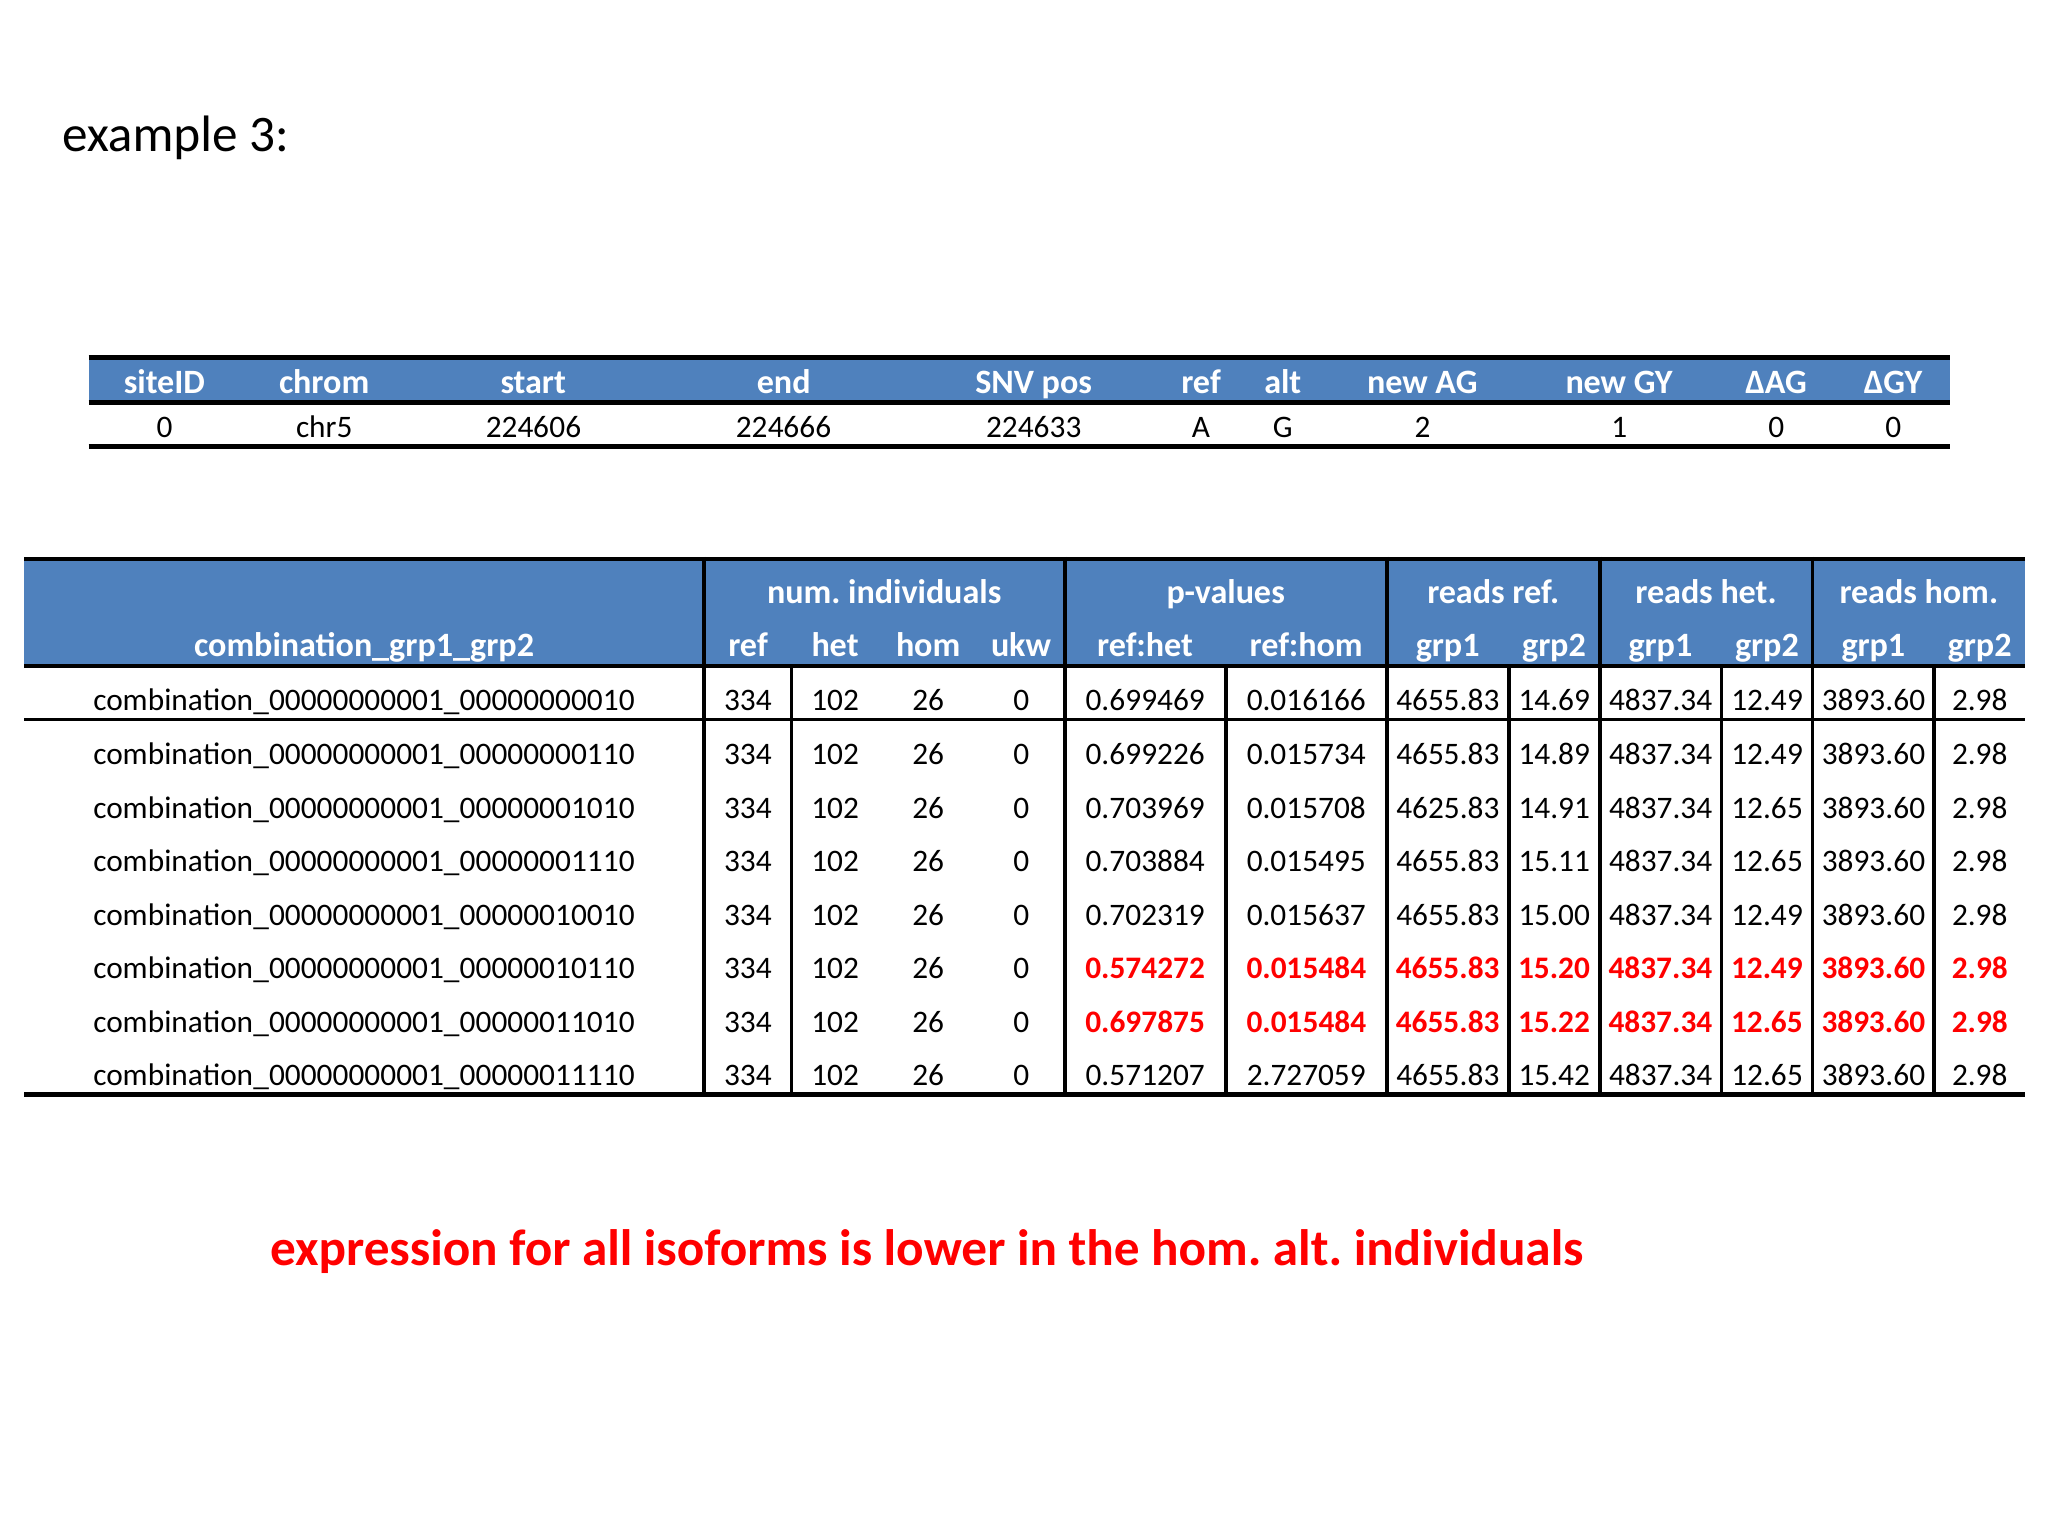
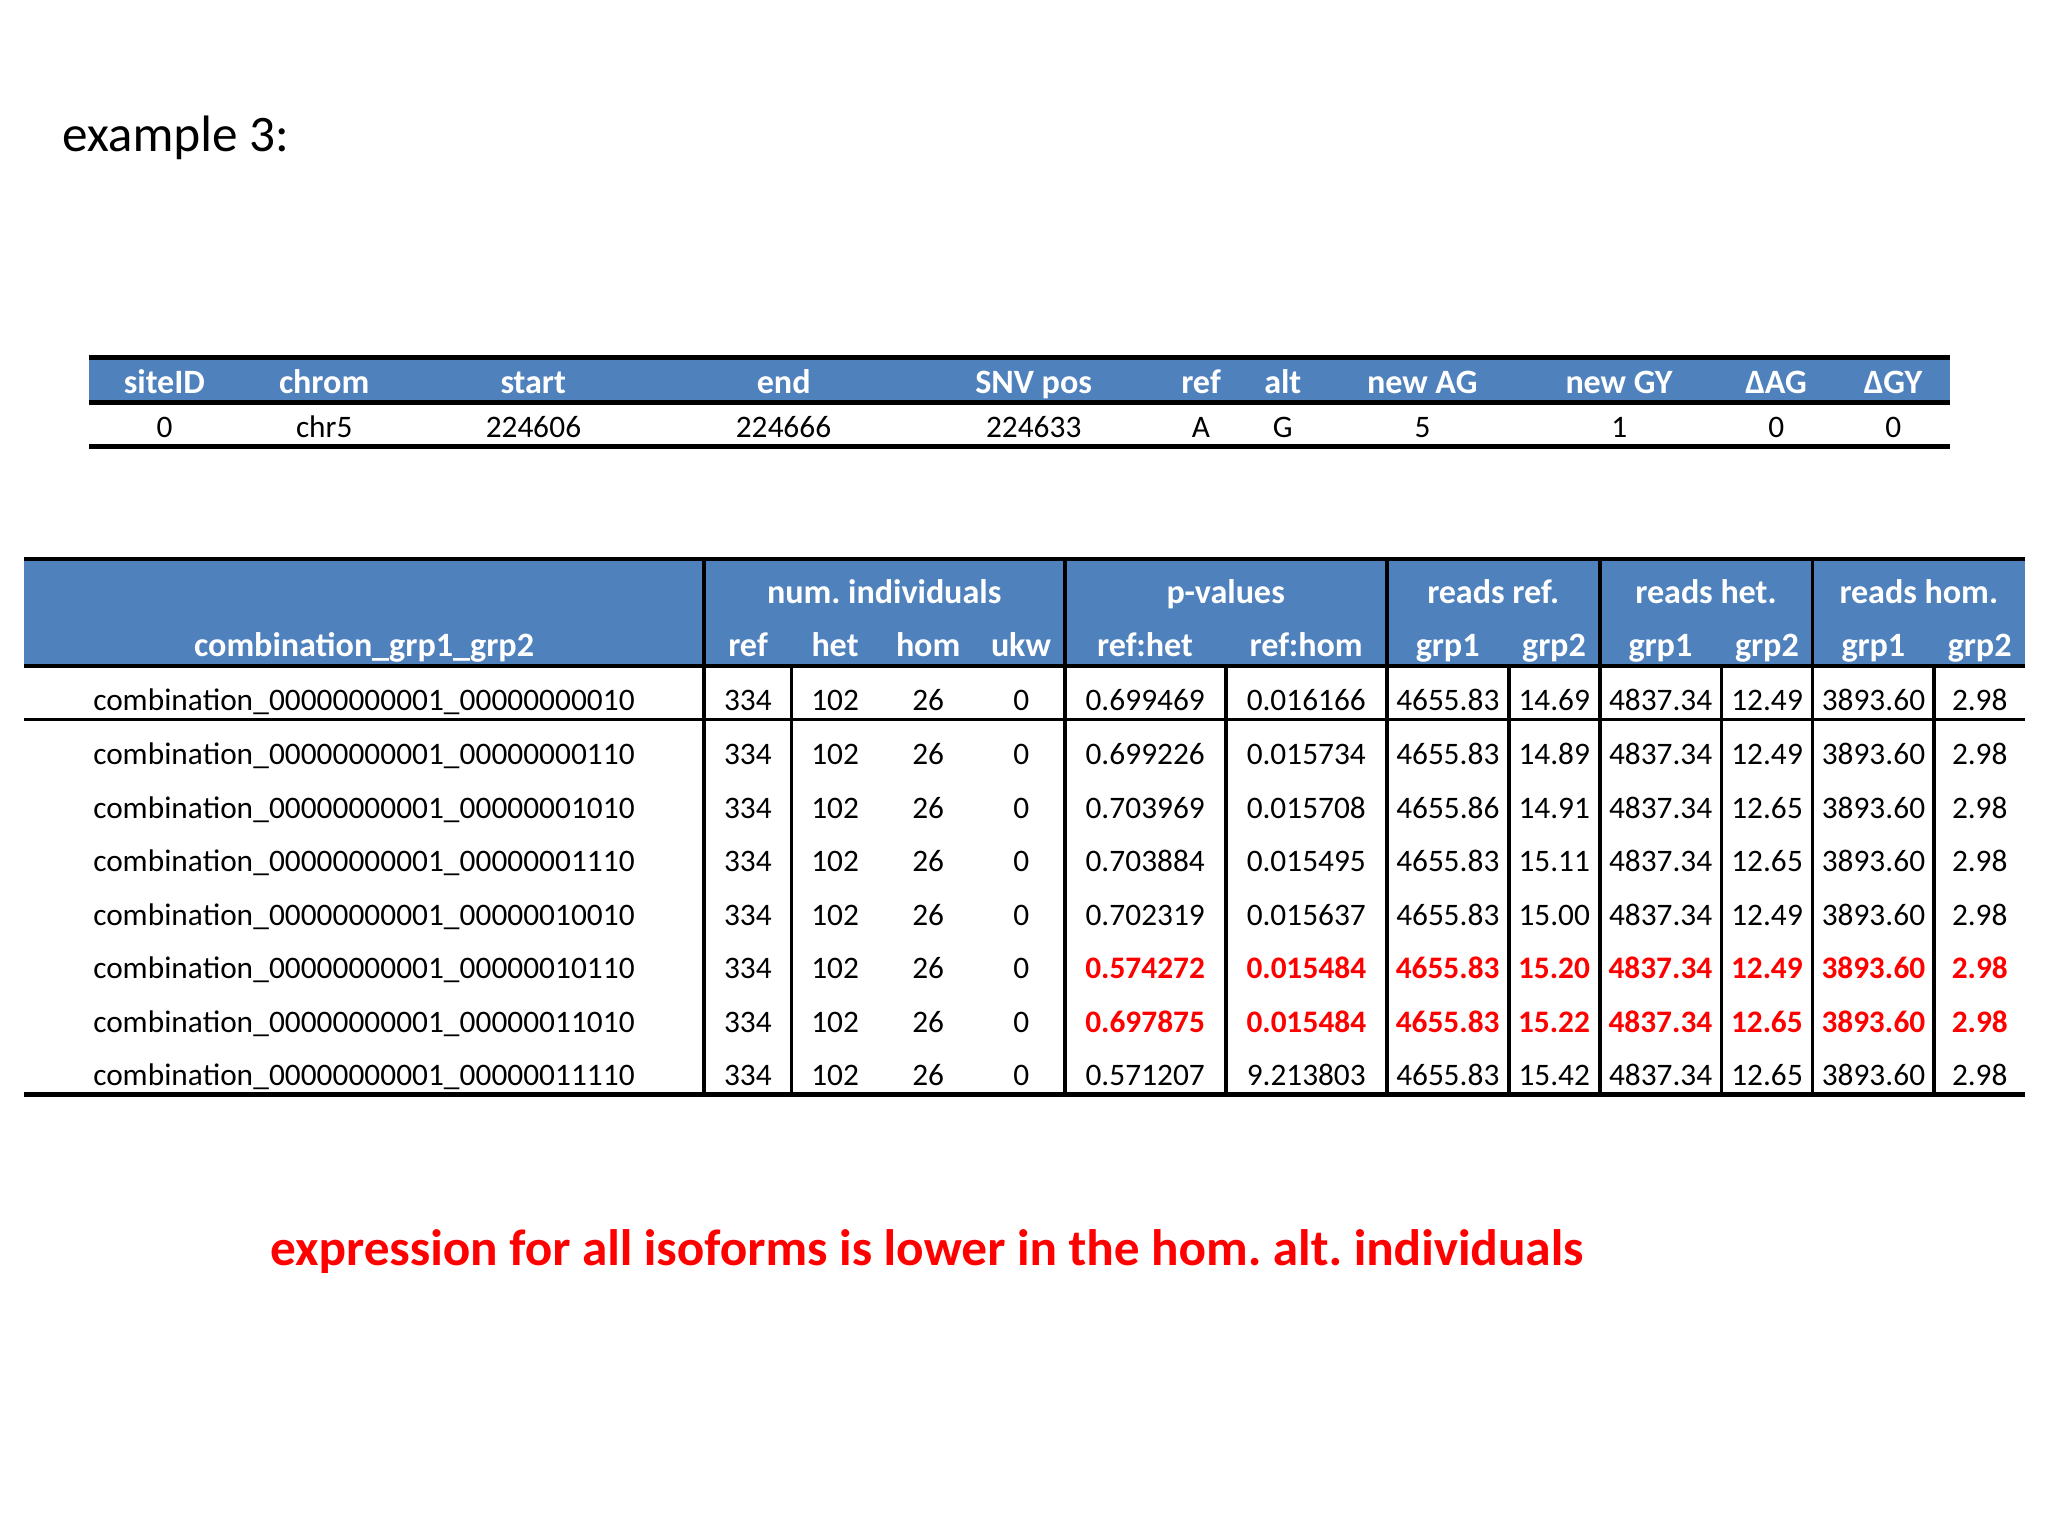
2: 2 -> 5
4625.83: 4625.83 -> 4655.86
2.727059: 2.727059 -> 9.213803
